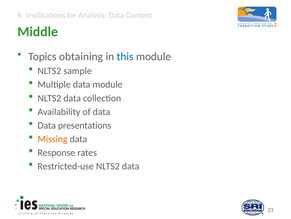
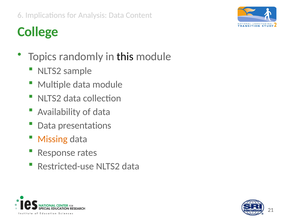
Middle: Middle -> College
obtaining: obtaining -> randomly
this colour: blue -> black
